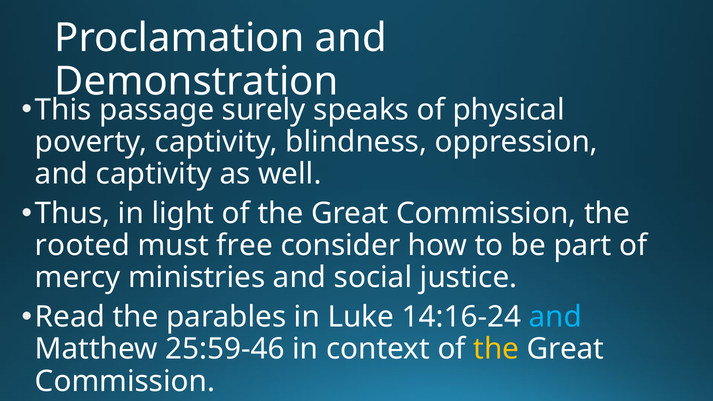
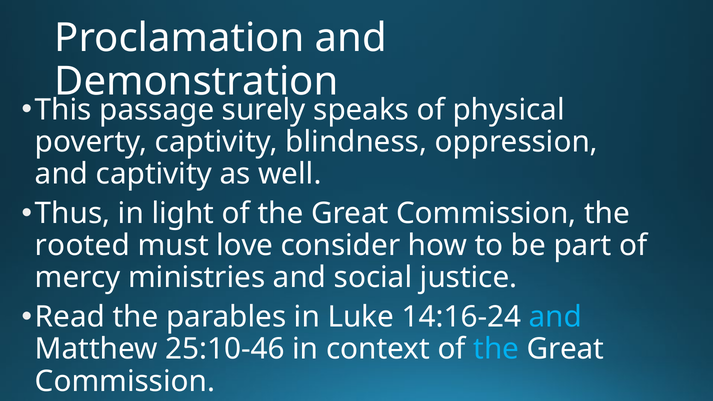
free: free -> love
25:59-46: 25:59-46 -> 25:10-46
the at (496, 349) colour: yellow -> light blue
